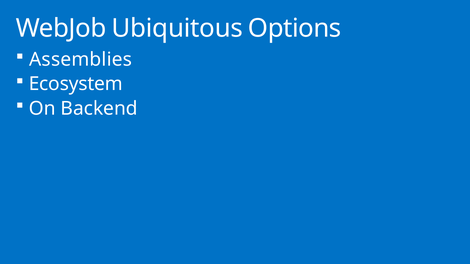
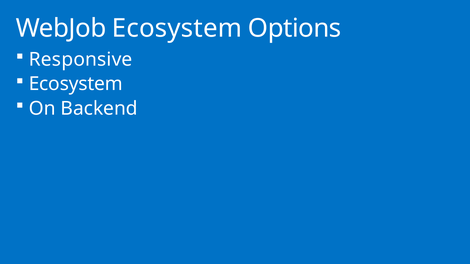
WebJob Ubiquitous: Ubiquitous -> Ecosystem
Assemblies: Assemblies -> Responsive
